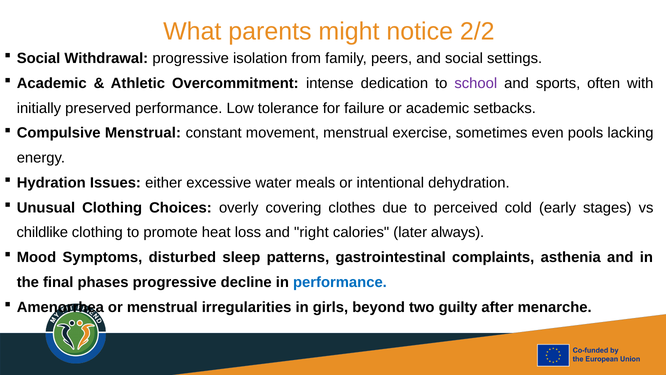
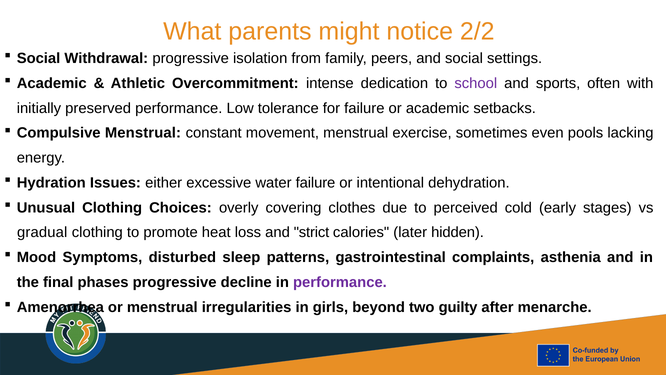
water meals: meals -> failure
childlike: childlike -> gradual
right: right -> strict
always: always -> hidden
performance at (340, 282) colour: blue -> purple
